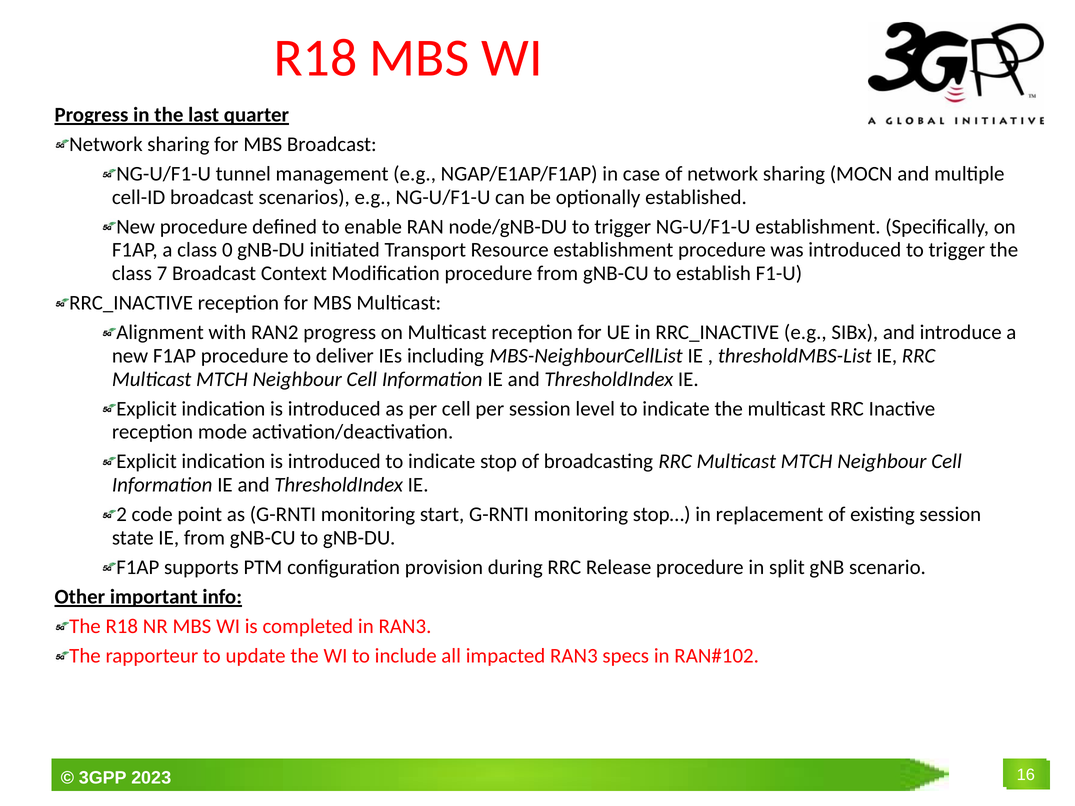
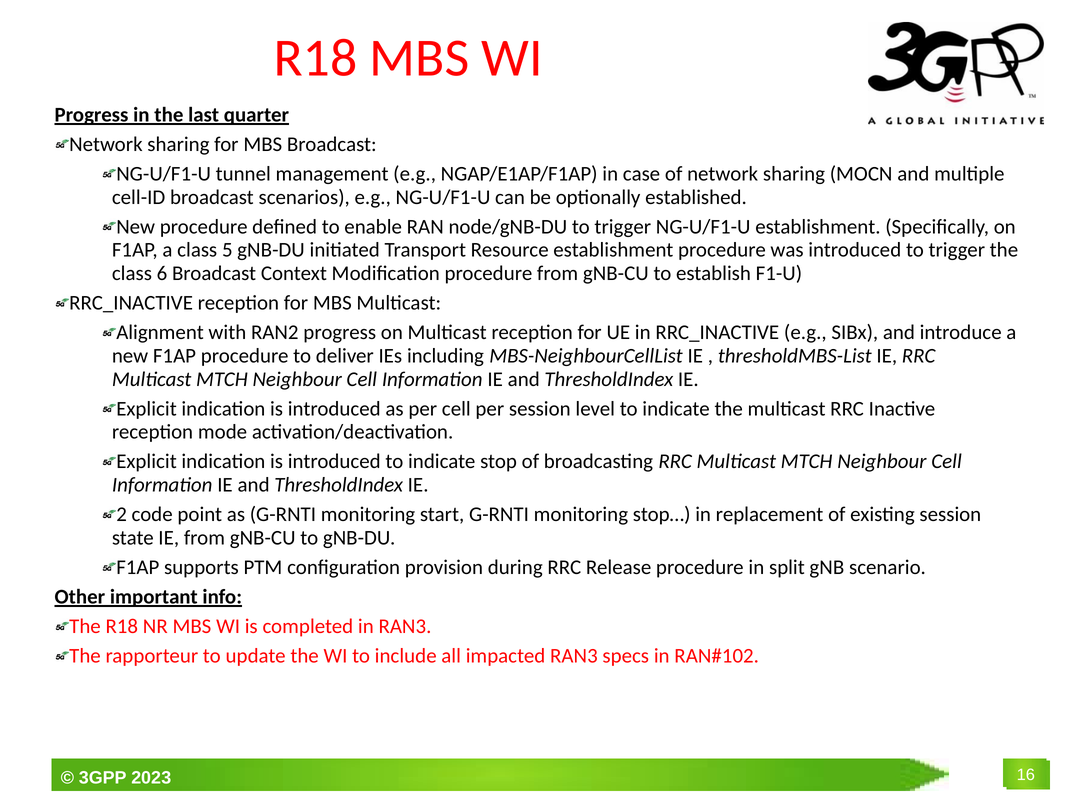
0: 0 -> 5
7: 7 -> 6
